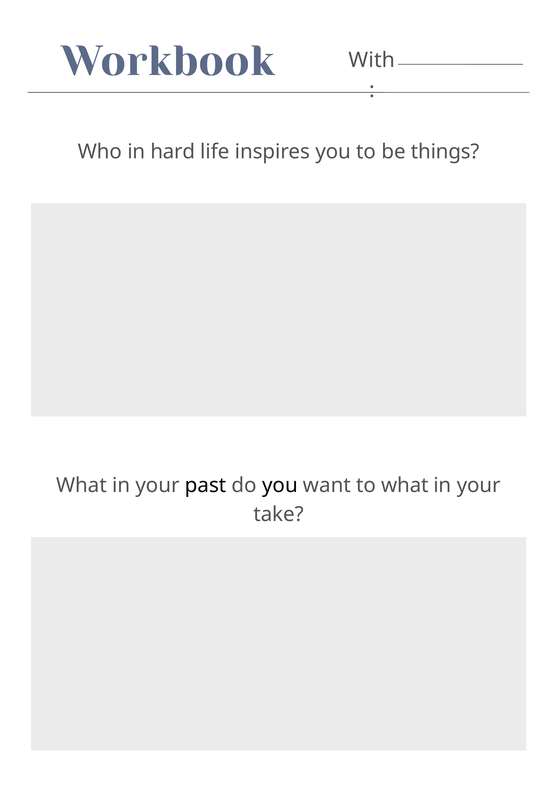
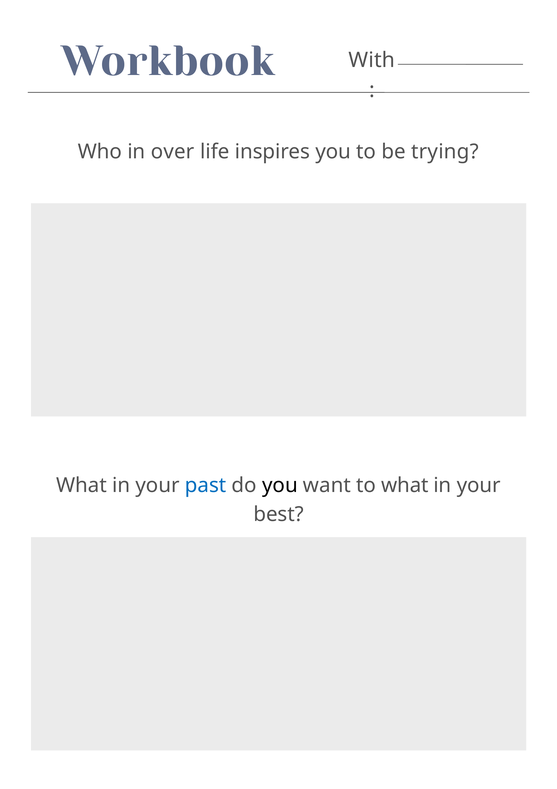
hard: hard -> over
things: things -> trying
past colour: black -> blue
take: take -> best
